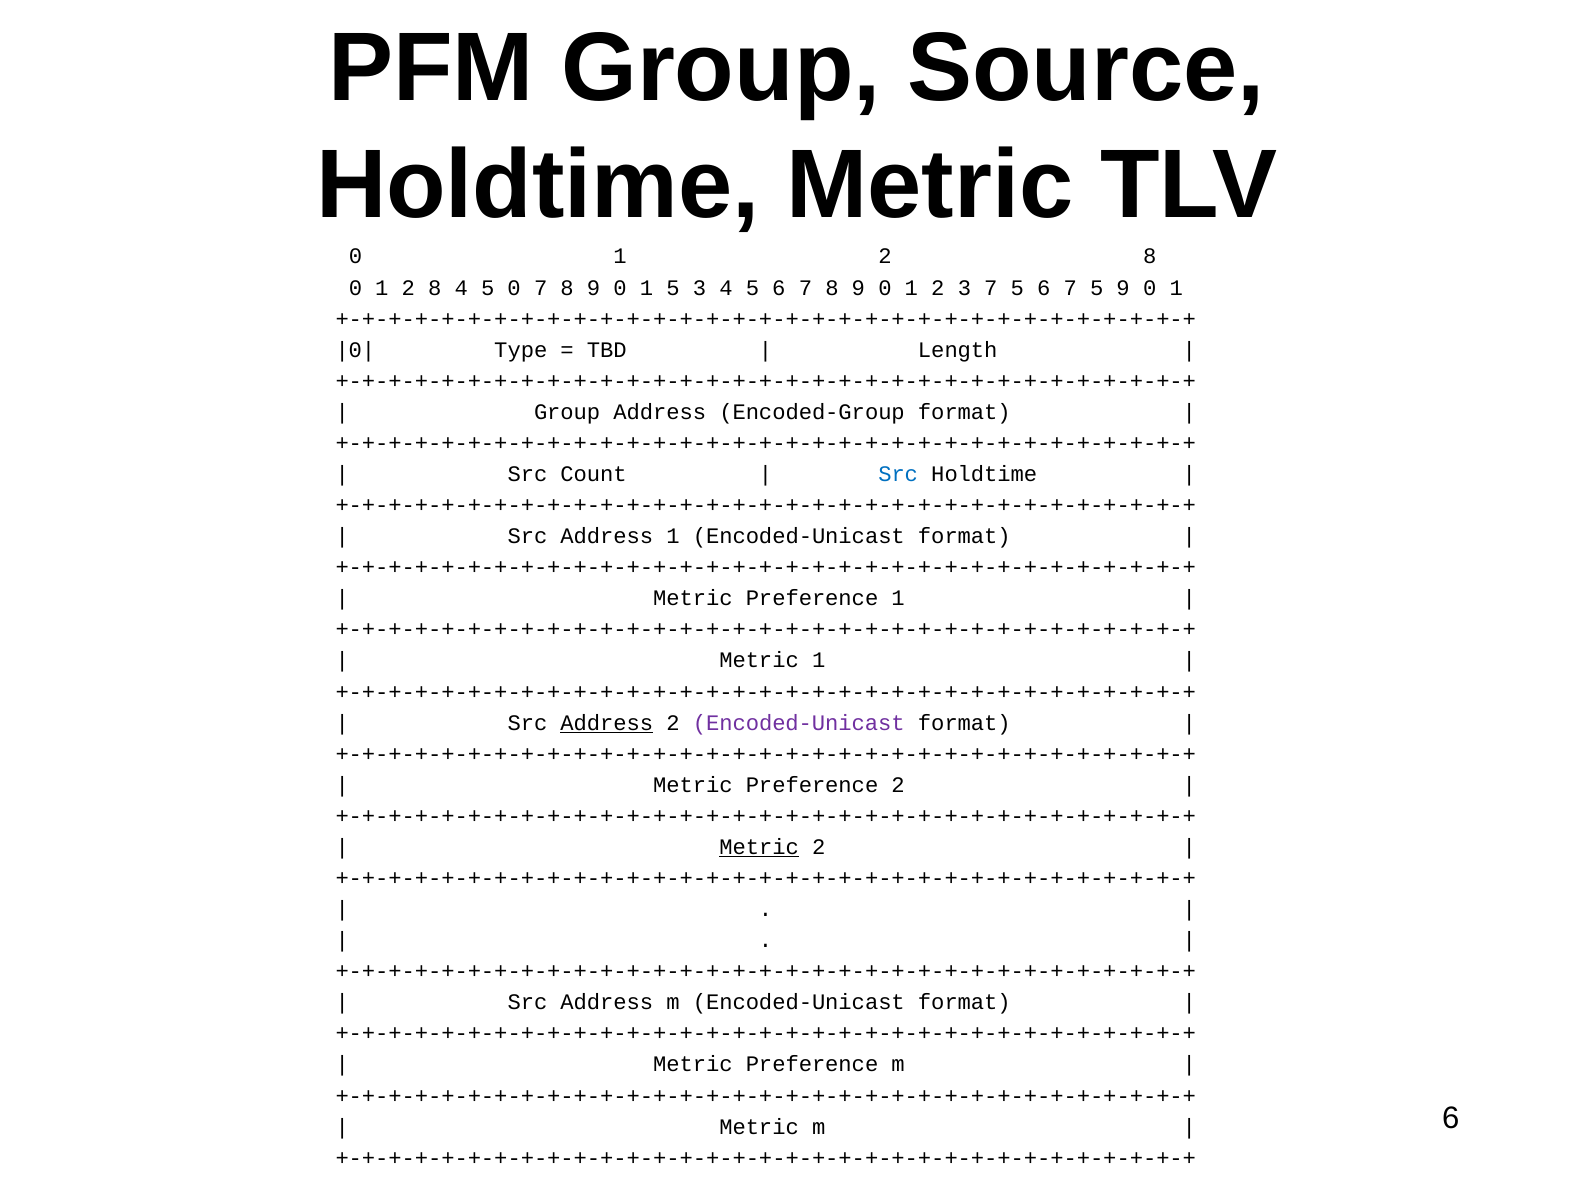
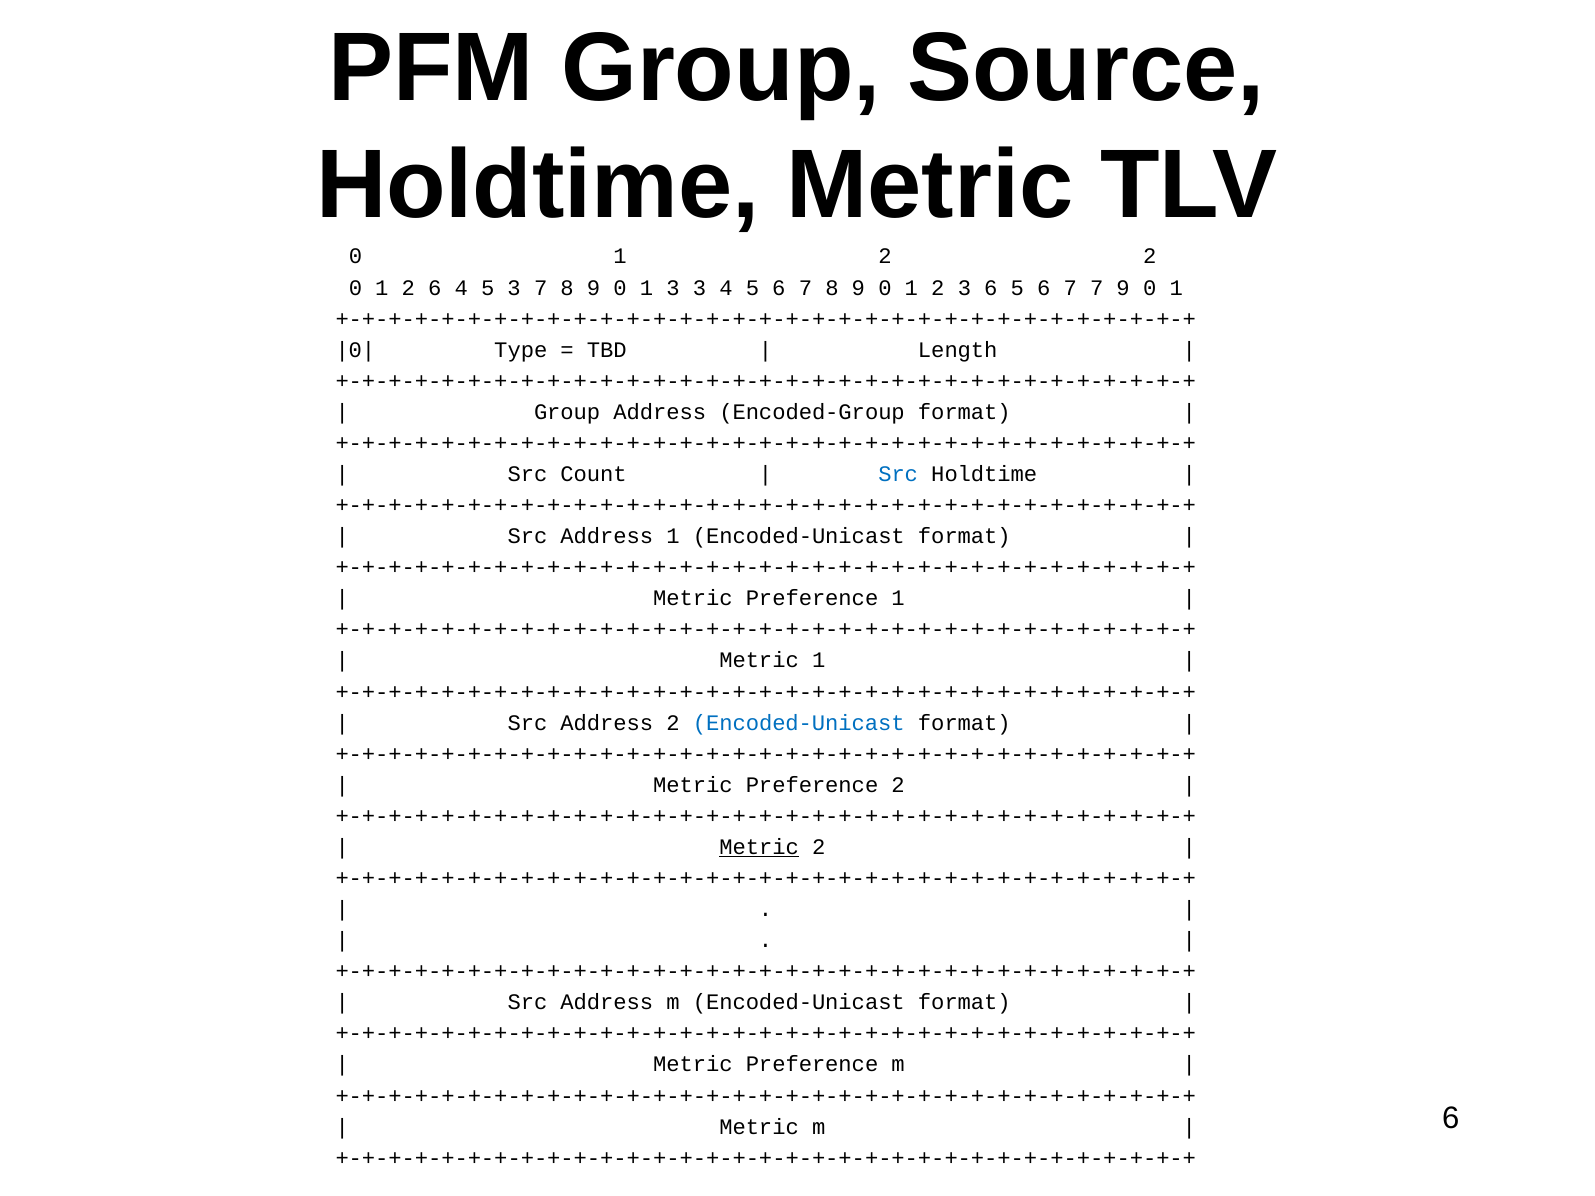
8 at (1150, 257): 8 -> 2
8 at (435, 288): 8 -> 6
5 0: 0 -> 3
1 5: 5 -> 3
3 7: 7 -> 6
6 7 5: 5 -> 7
Address at (607, 723) underline: present -> none
Encoded-Unicast at (799, 723) colour: purple -> blue
